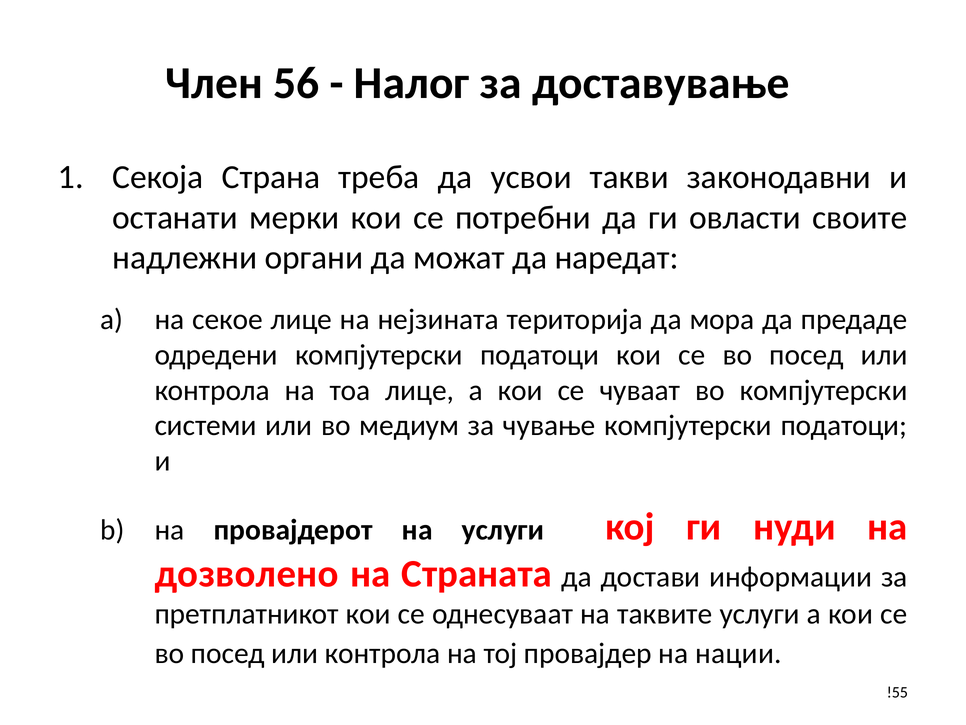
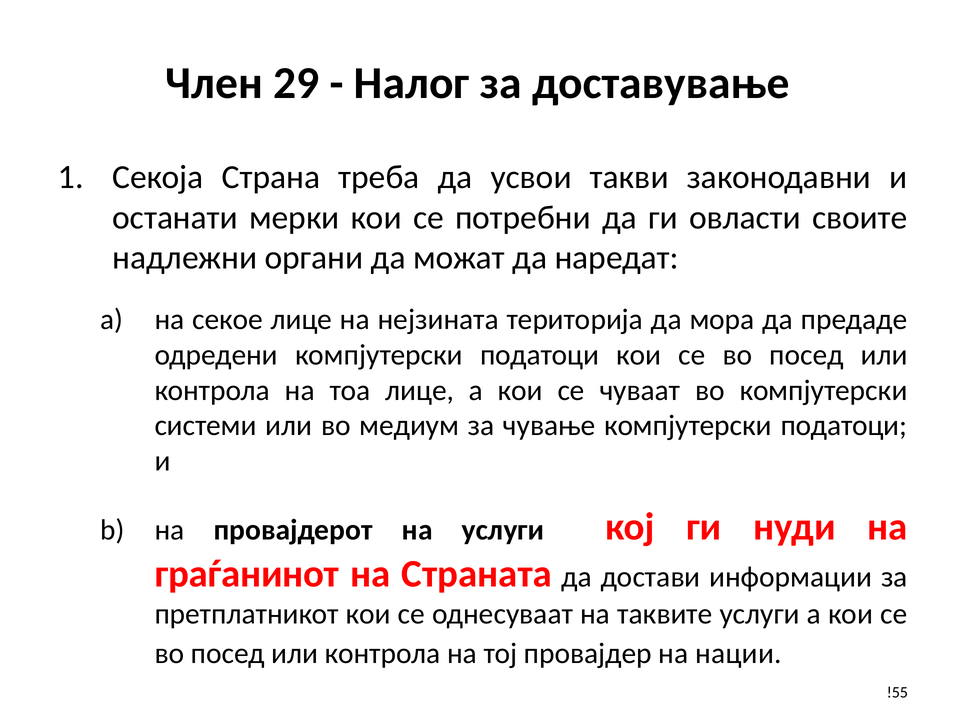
56: 56 -> 29
дозволено: дозволено -> граѓанинот
